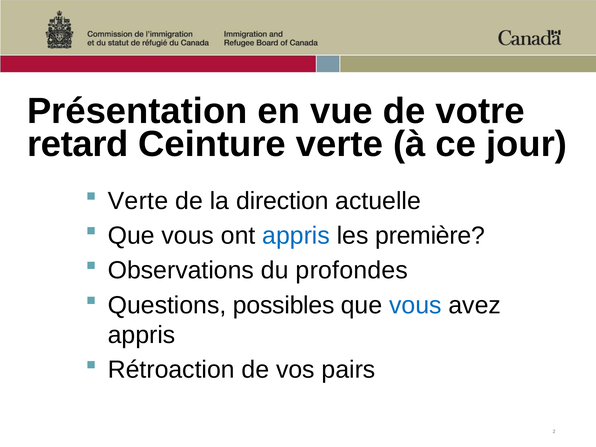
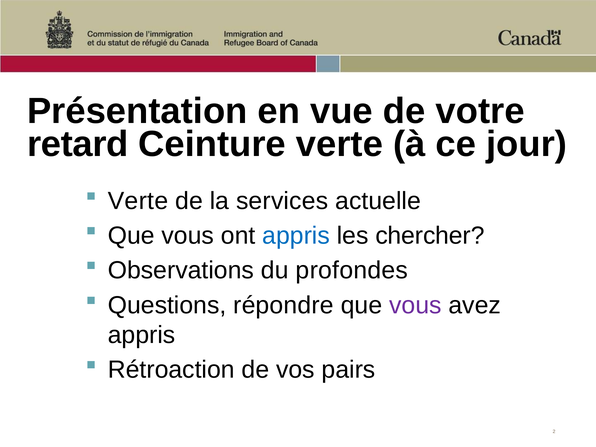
direction: direction -> services
première: première -> chercher
possibles: possibles -> répondre
vous at (415, 305) colour: blue -> purple
